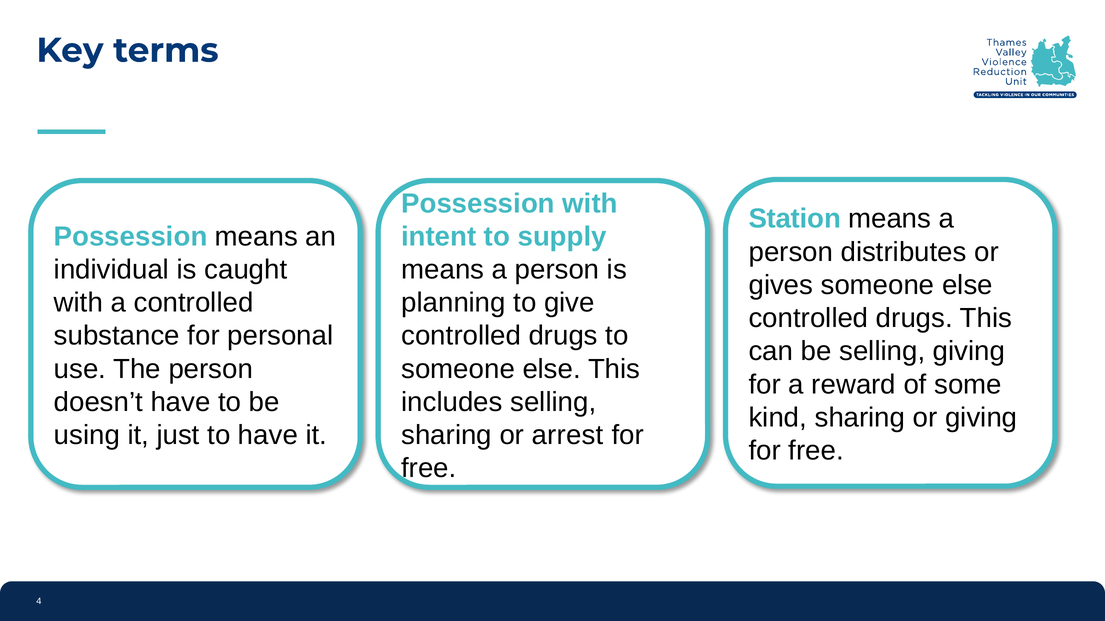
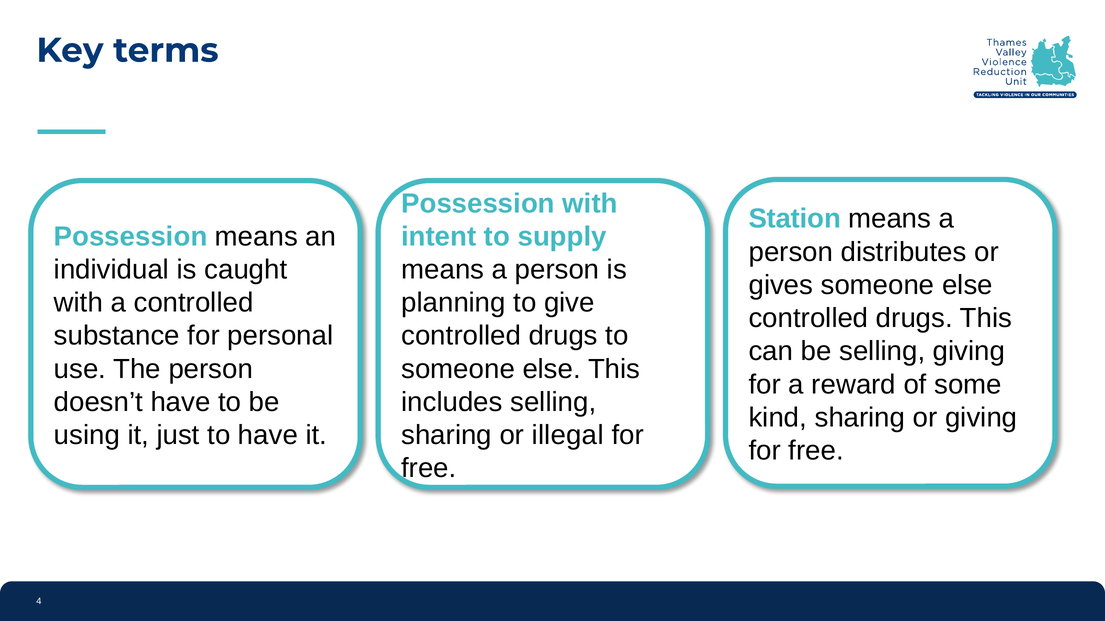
arrest: arrest -> illegal
